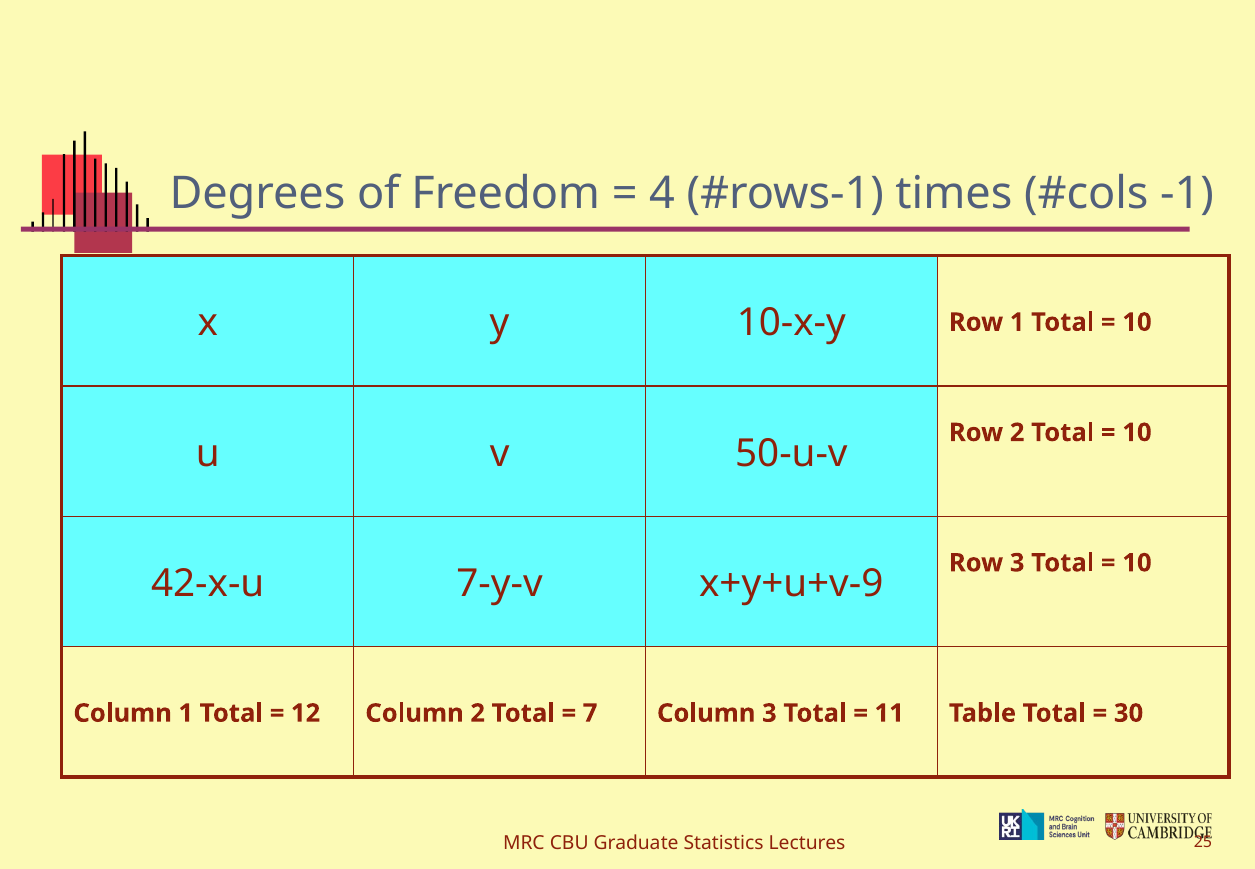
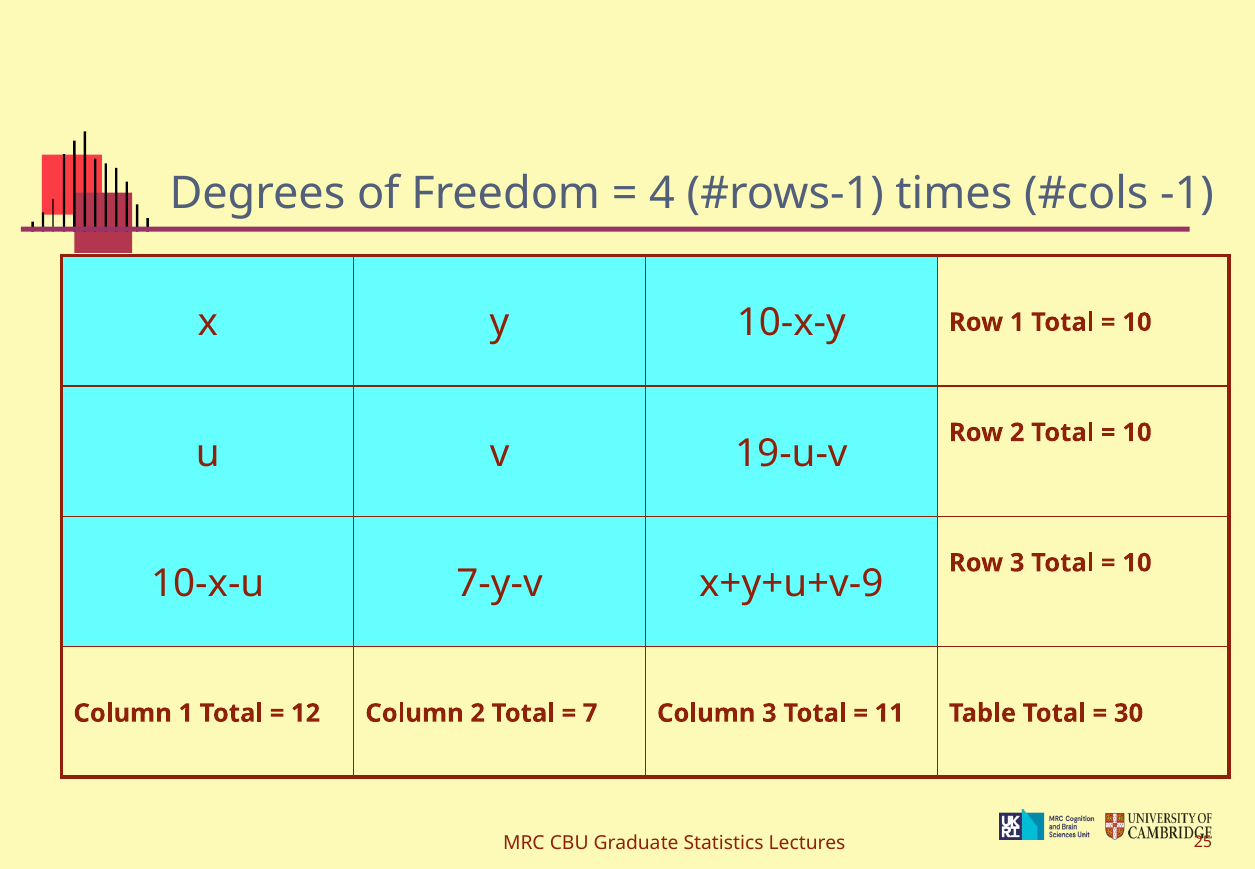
50-u-v: 50-u-v -> 19-u-v
42-x-u: 42-x-u -> 10-x-u
